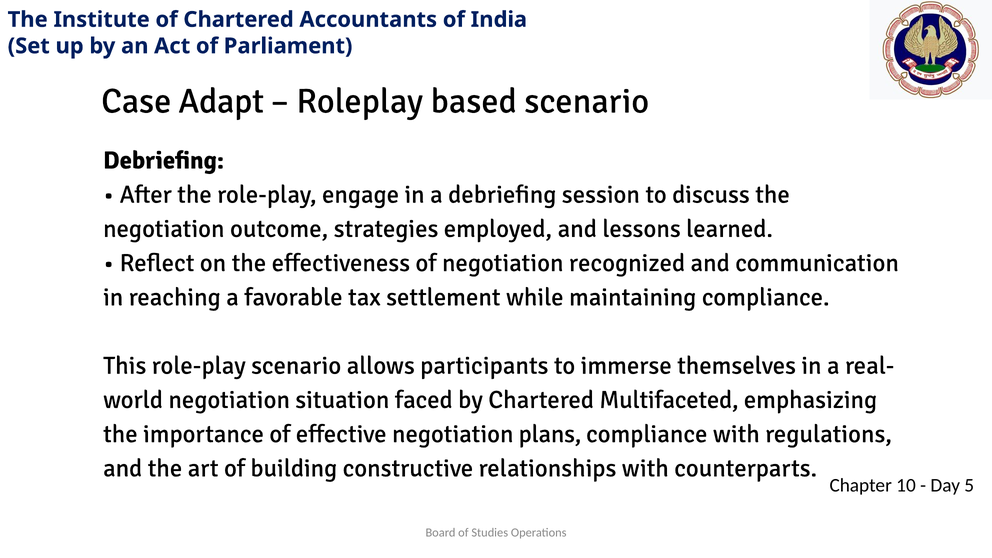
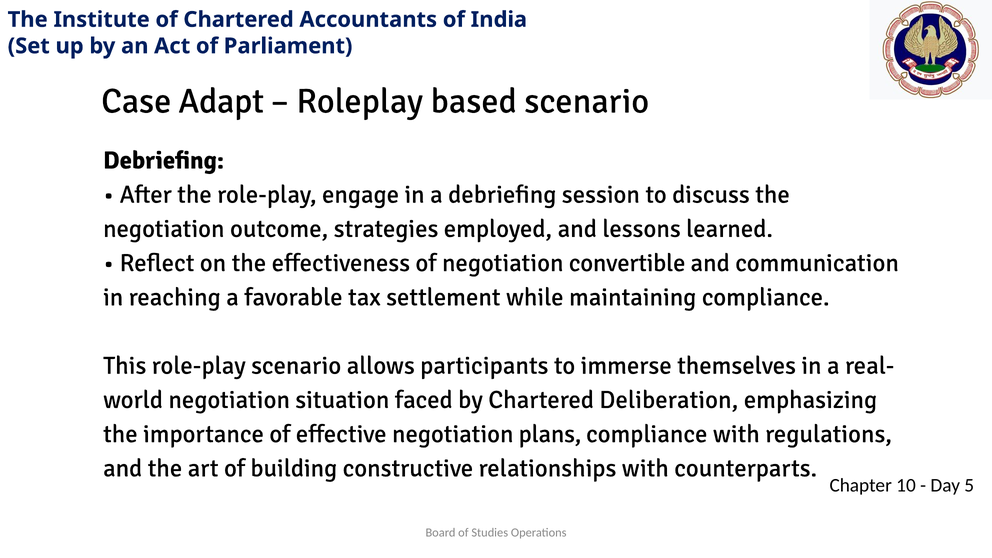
recognized: recognized -> convertible
Multifaceted: Multifaceted -> Deliberation
